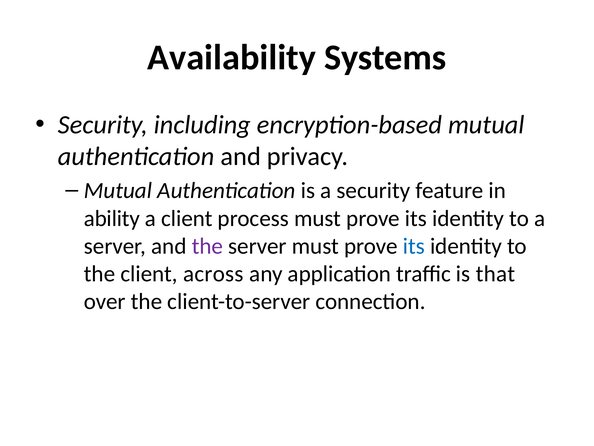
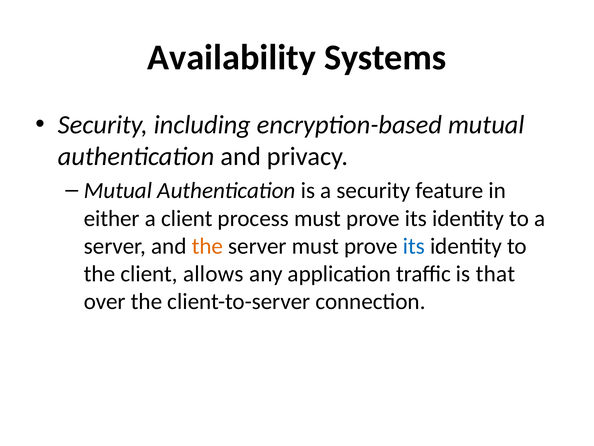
ability: ability -> either
the at (207, 246) colour: purple -> orange
across: across -> allows
